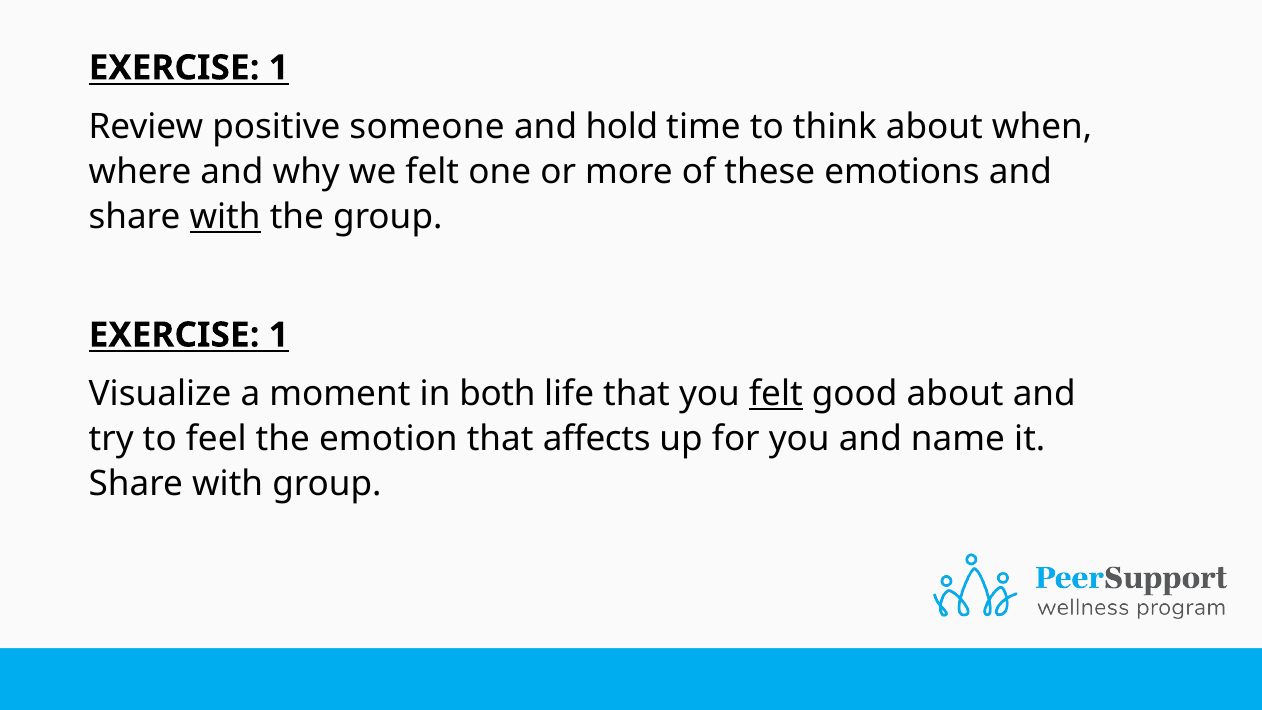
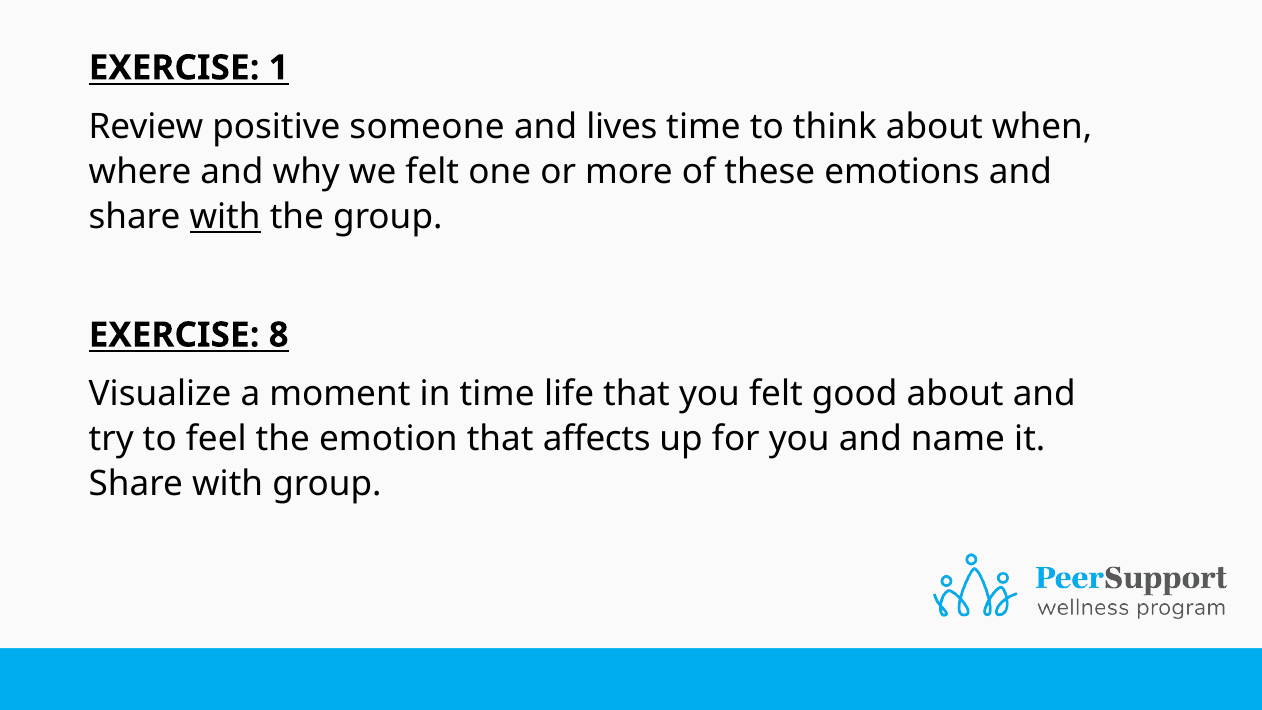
hold: hold -> lives
1 at (279, 335): 1 -> 8
in both: both -> time
felt at (776, 394) underline: present -> none
